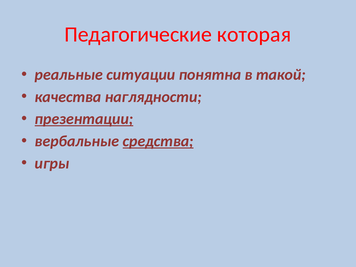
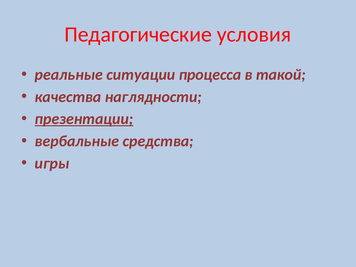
которая: которая -> условия
понятна: понятна -> процесса
средства underline: present -> none
